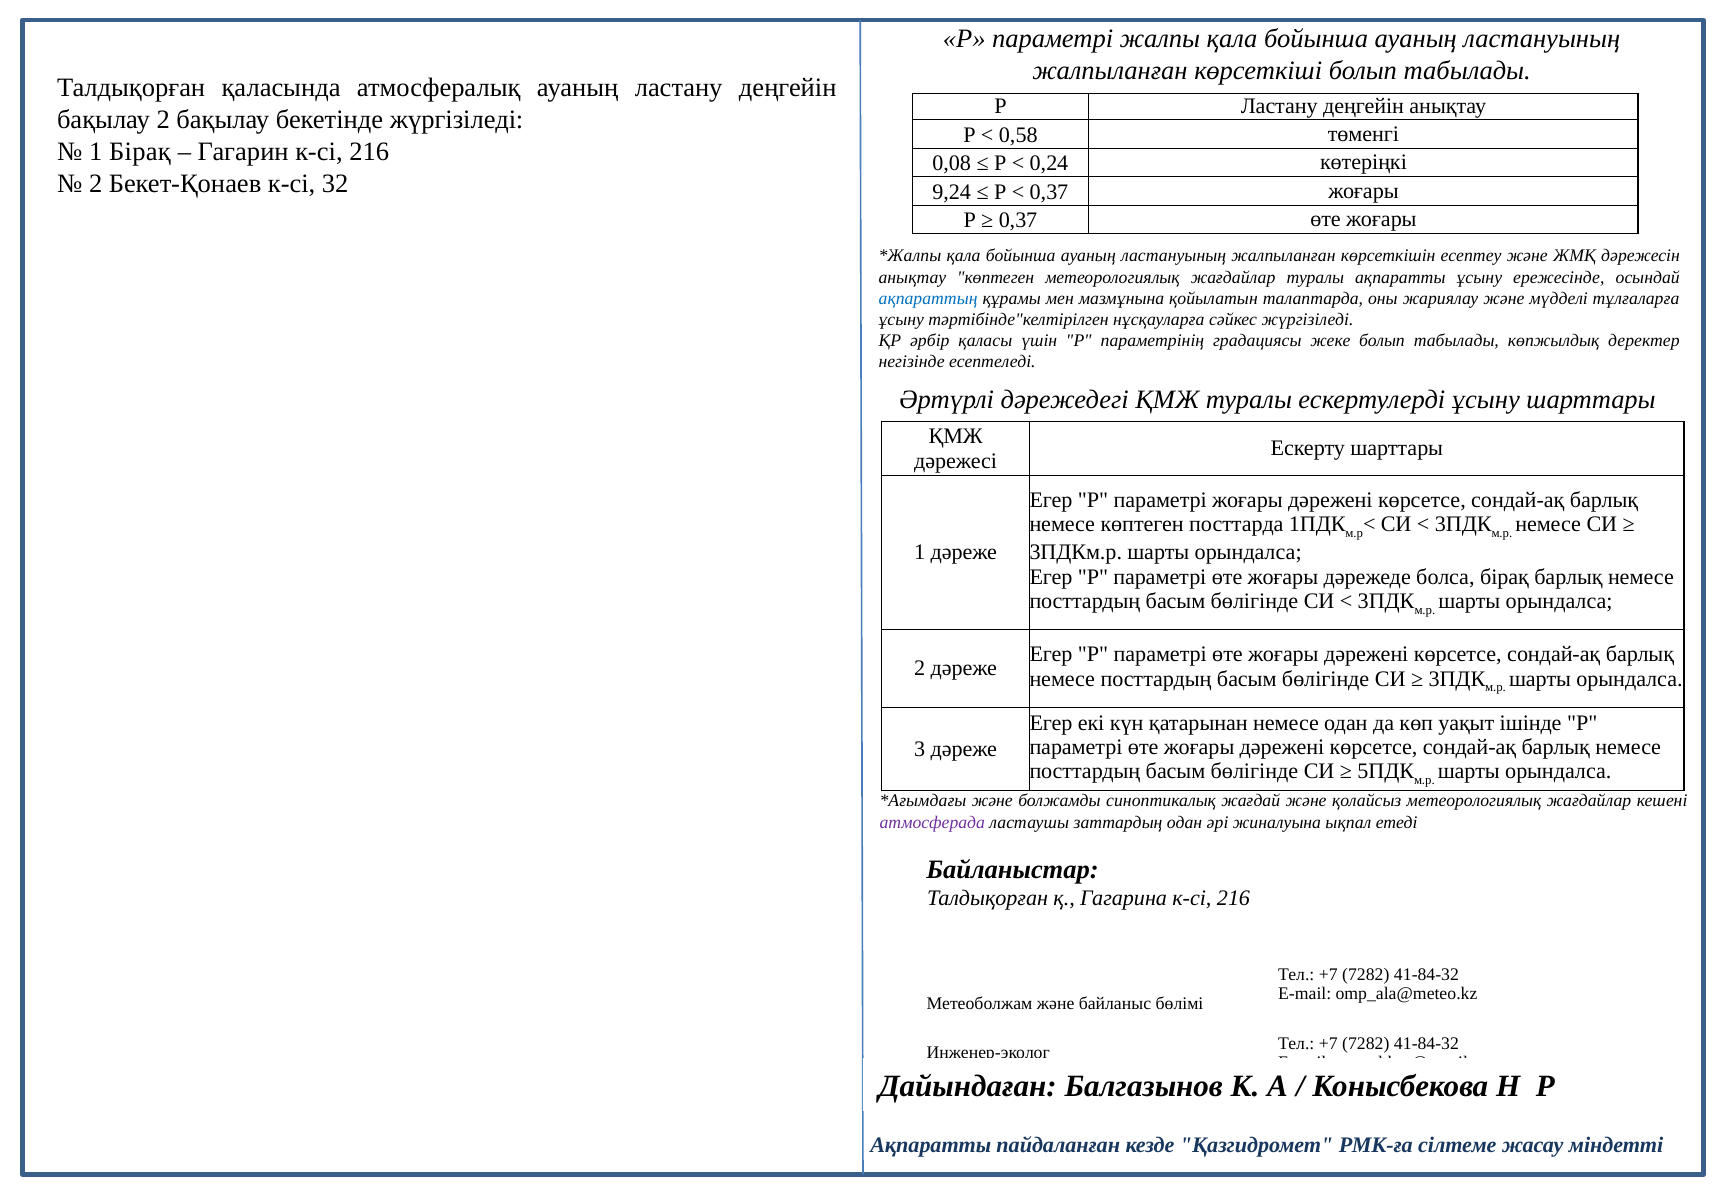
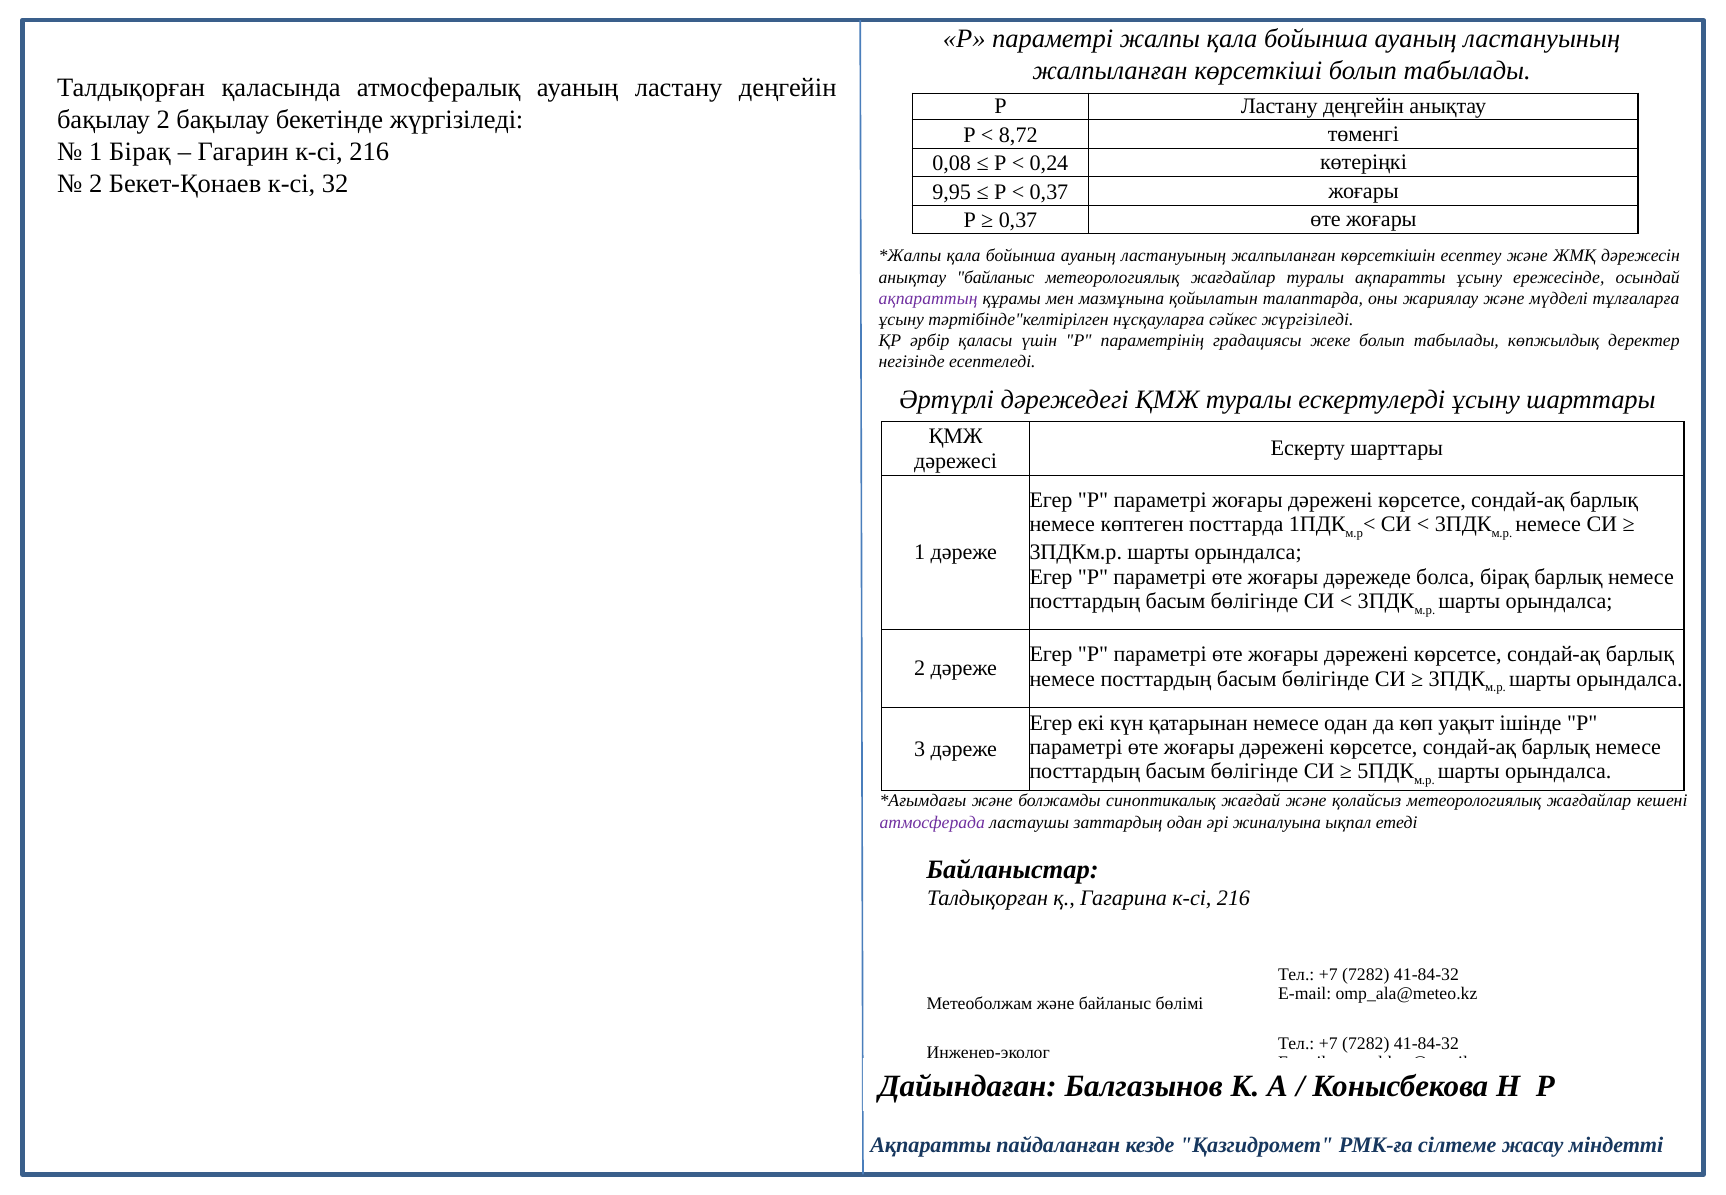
0,58: 0,58 -> 8,72
9,24: 9,24 -> 9,95
анықтау көптеген: көптеген -> байланыс
ақпараттың colour: blue -> purple
